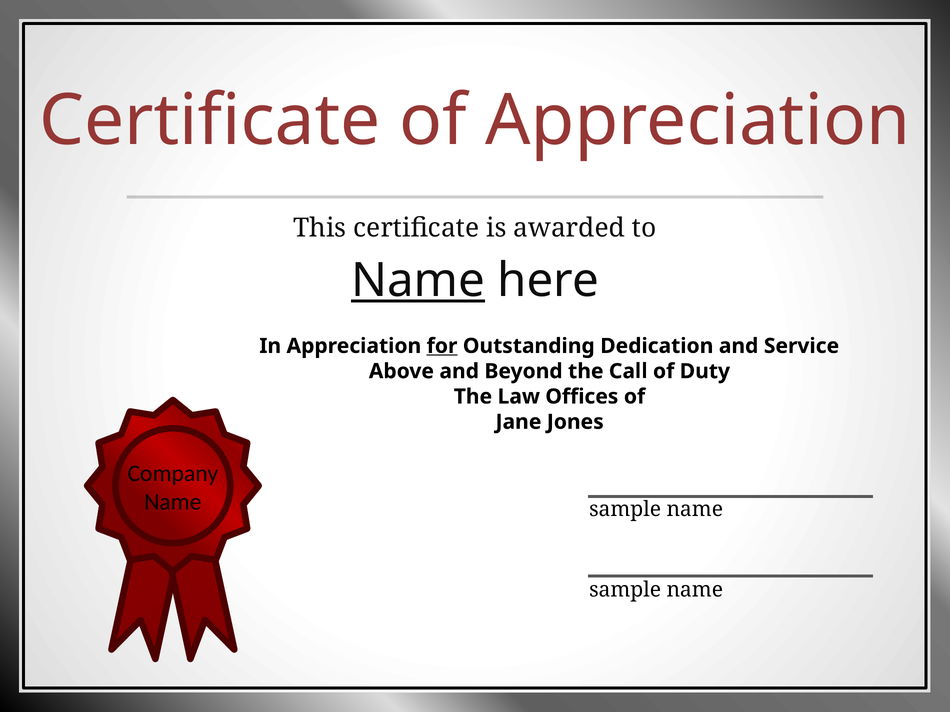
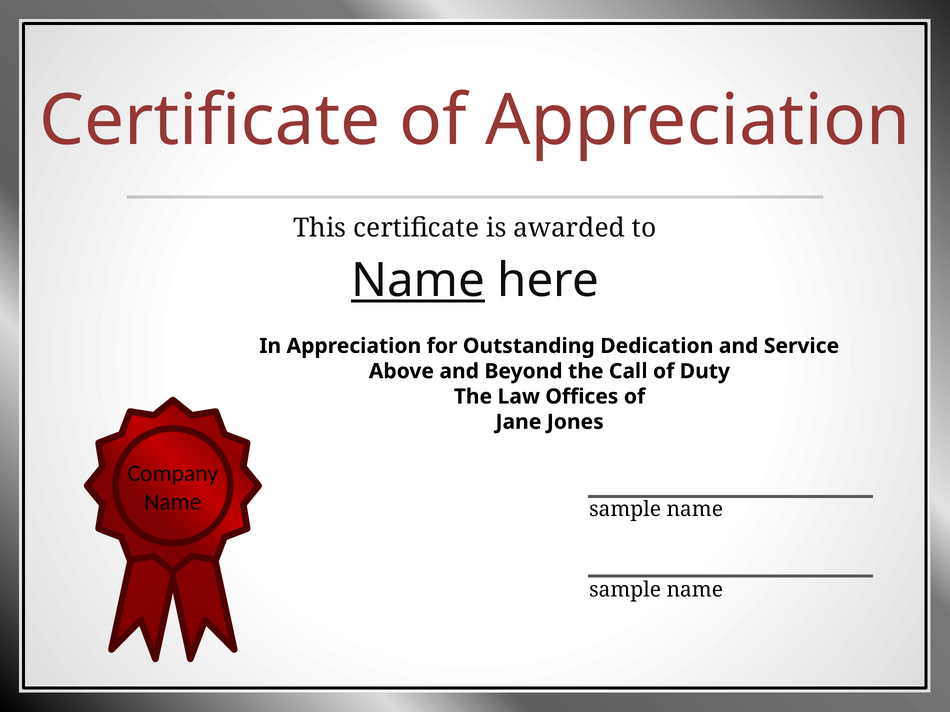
for underline: present -> none
